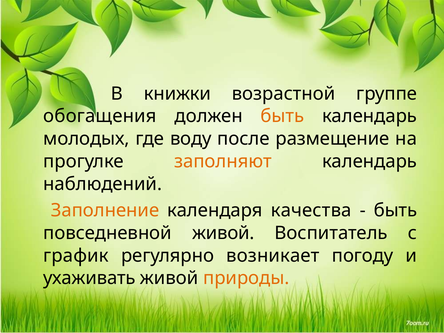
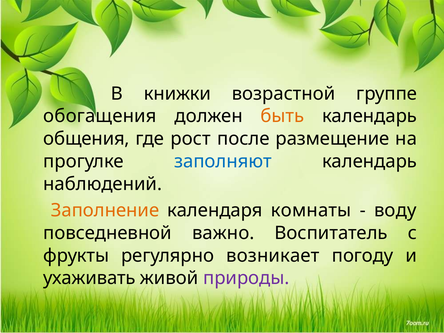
молодых: молодых -> общения
воду: воду -> рост
заполняют colour: orange -> blue
качества: качества -> комнаты
быть at (395, 210): быть -> воду
повседневной живой: живой -> важно
график: график -> фрукты
природы colour: orange -> purple
